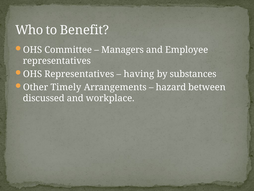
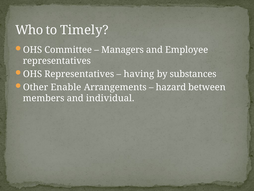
Benefit: Benefit -> Timely
Timely: Timely -> Enable
discussed: discussed -> members
workplace: workplace -> individual
